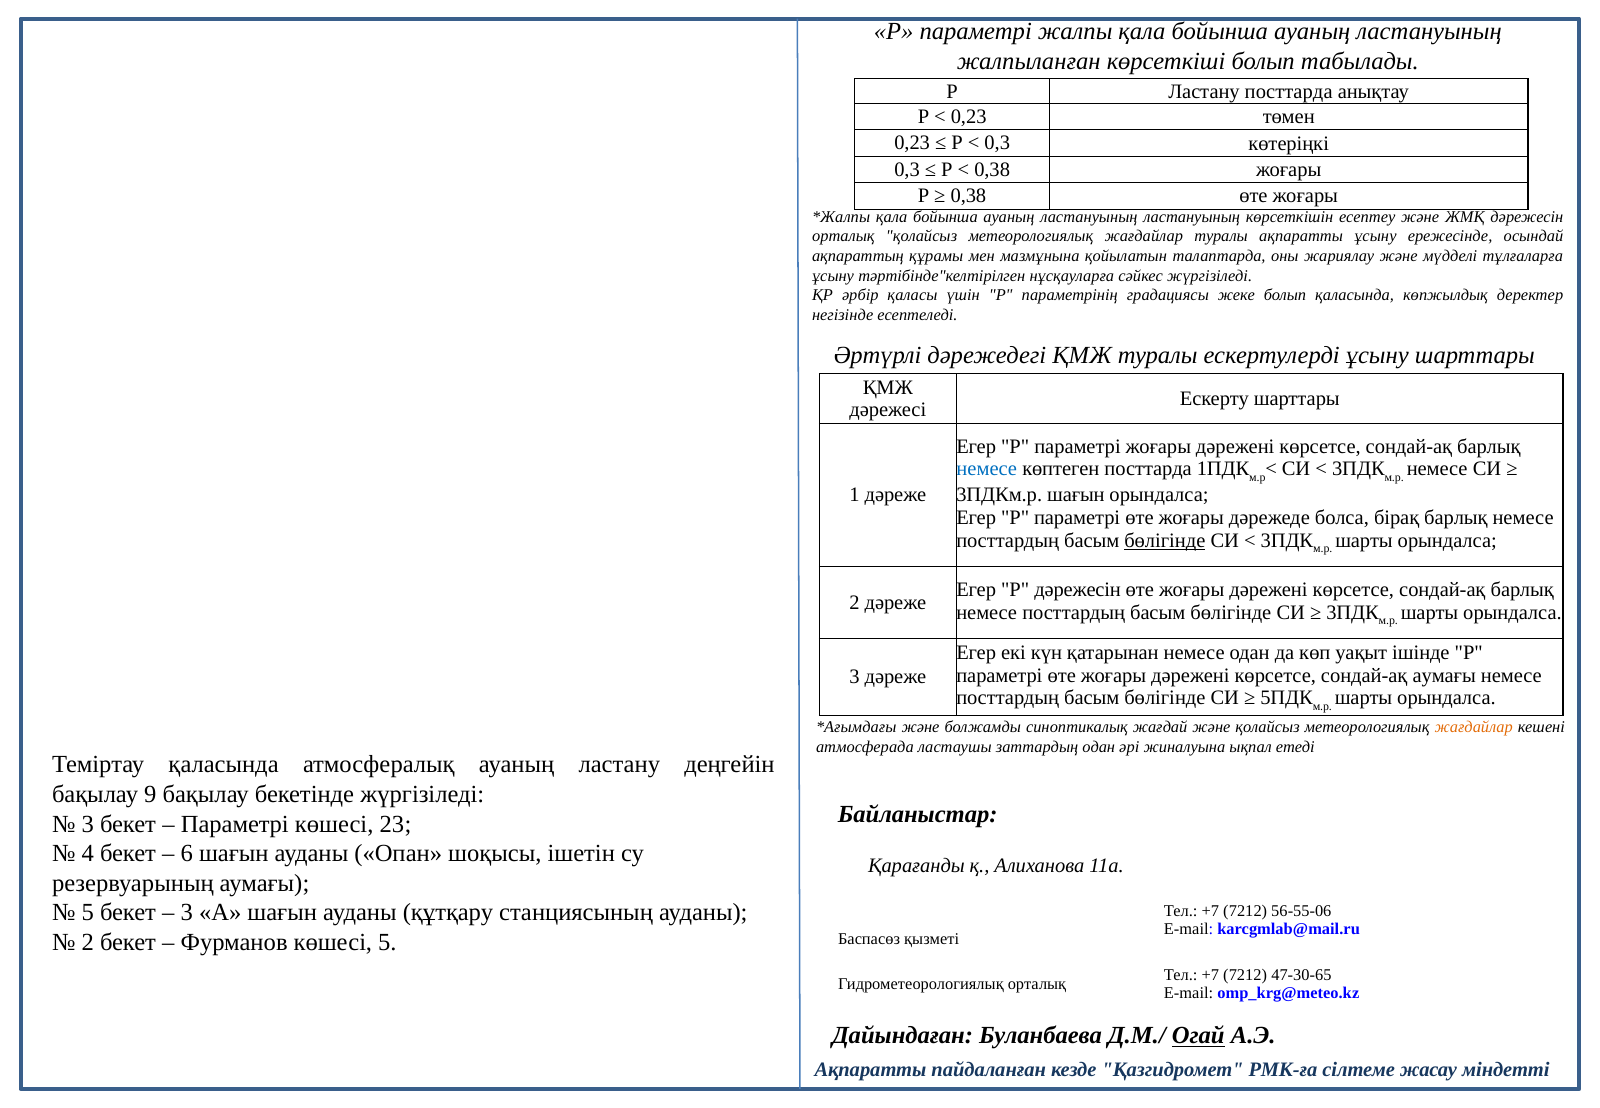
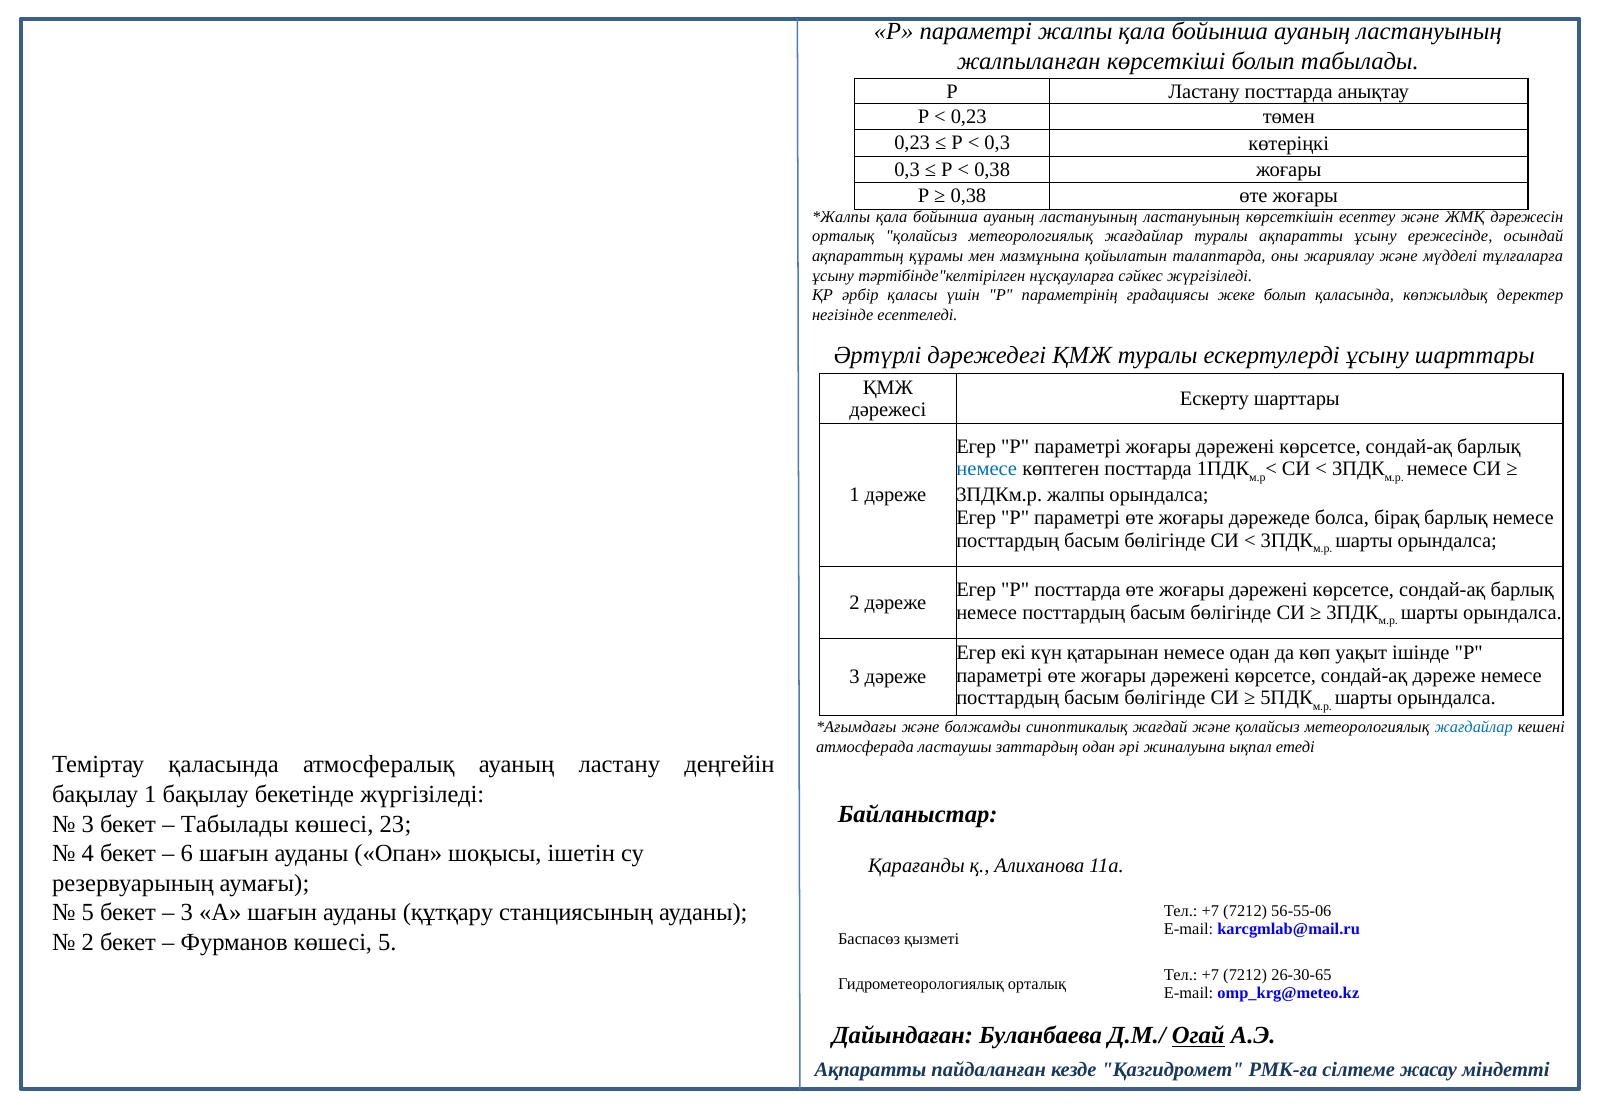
3ПДКм.р шағын: шағын -> жалпы
бөлігінде at (1165, 540) underline: present -> none
Р дәрежесін: дәрежесін -> посттарда
сондай-ақ аумағы: аумағы -> дәреже
жағдайлар at (1474, 727) colour: orange -> blue
бақылау 9: 9 -> 1
Параметрі at (235, 824): Параметрі -> Табылады
47-30-65: 47-30-65 -> 26-30-65
